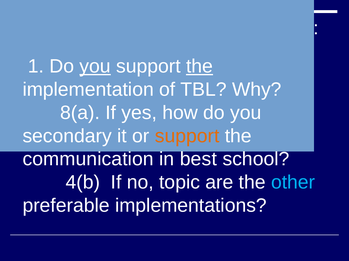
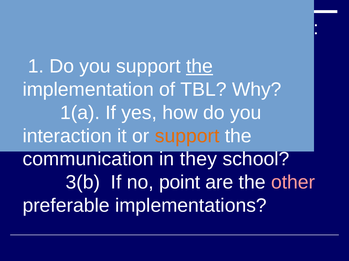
you at (95, 67) underline: present -> none
8(a: 8(a -> 1(a
secondary: secondary -> interaction
best: best -> they
4(b: 4(b -> 3(b
topic: topic -> point
other colour: light blue -> pink
